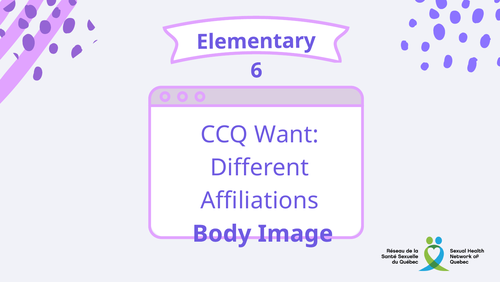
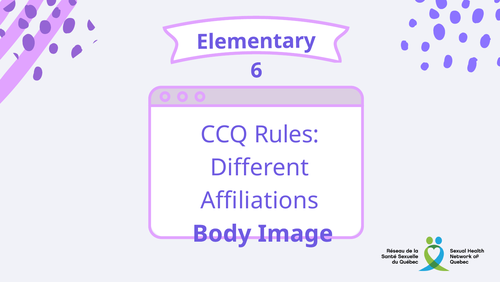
Want: Want -> Rules
